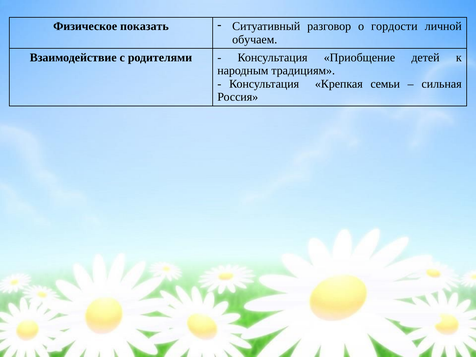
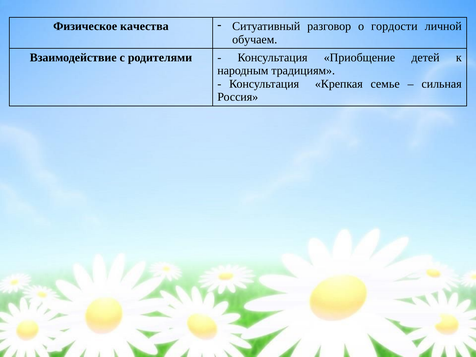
показать: показать -> качества
семьи: семьи -> семье
